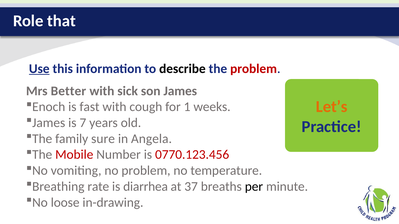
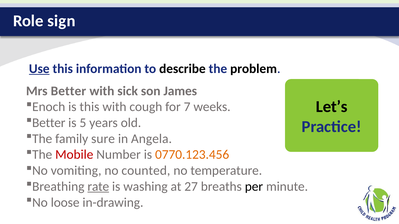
that: that -> sign
problem at (254, 69) colour: red -> black
is fast: fast -> this
1: 1 -> 7
Let’s colour: orange -> black
James at (49, 123): James -> Better
7: 7 -> 5
0770.123.456 colour: red -> orange
no problem: problem -> counted
rate underline: none -> present
diarrhea: diarrhea -> washing
37: 37 -> 27
